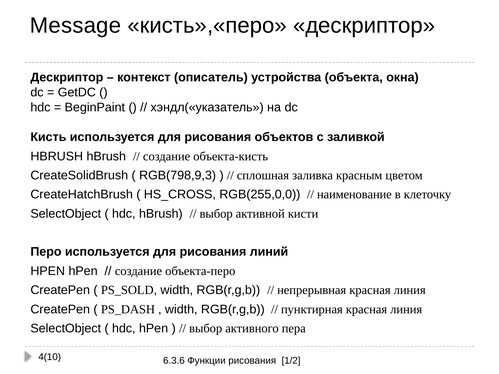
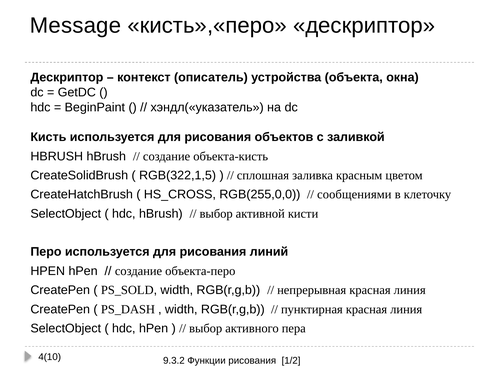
RGB(798,9,3: RGB(798,9,3 -> RGB(322,1,5
наименование: наименование -> сообщениями
6.3.6: 6.3.6 -> 9.3.2
